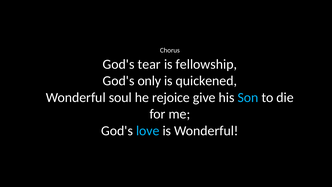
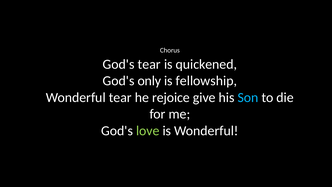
fellowship: fellowship -> quickened
quickened: quickened -> fellowship
Wonderful soul: soul -> tear
love colour: light blue -> light green
